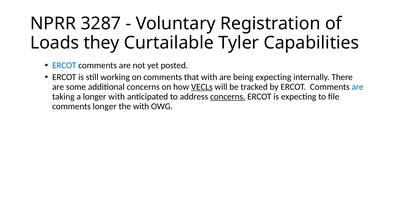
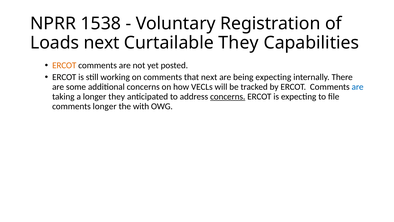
3287: 3287 -> 1538
Loads they: they -> next
Curtailable Tyler: Tyler -> They
ERCOT at (64, 65) colour: blue -> orange
that with: with -> next
VECLs underline: present -> none
longer with: with -> they
